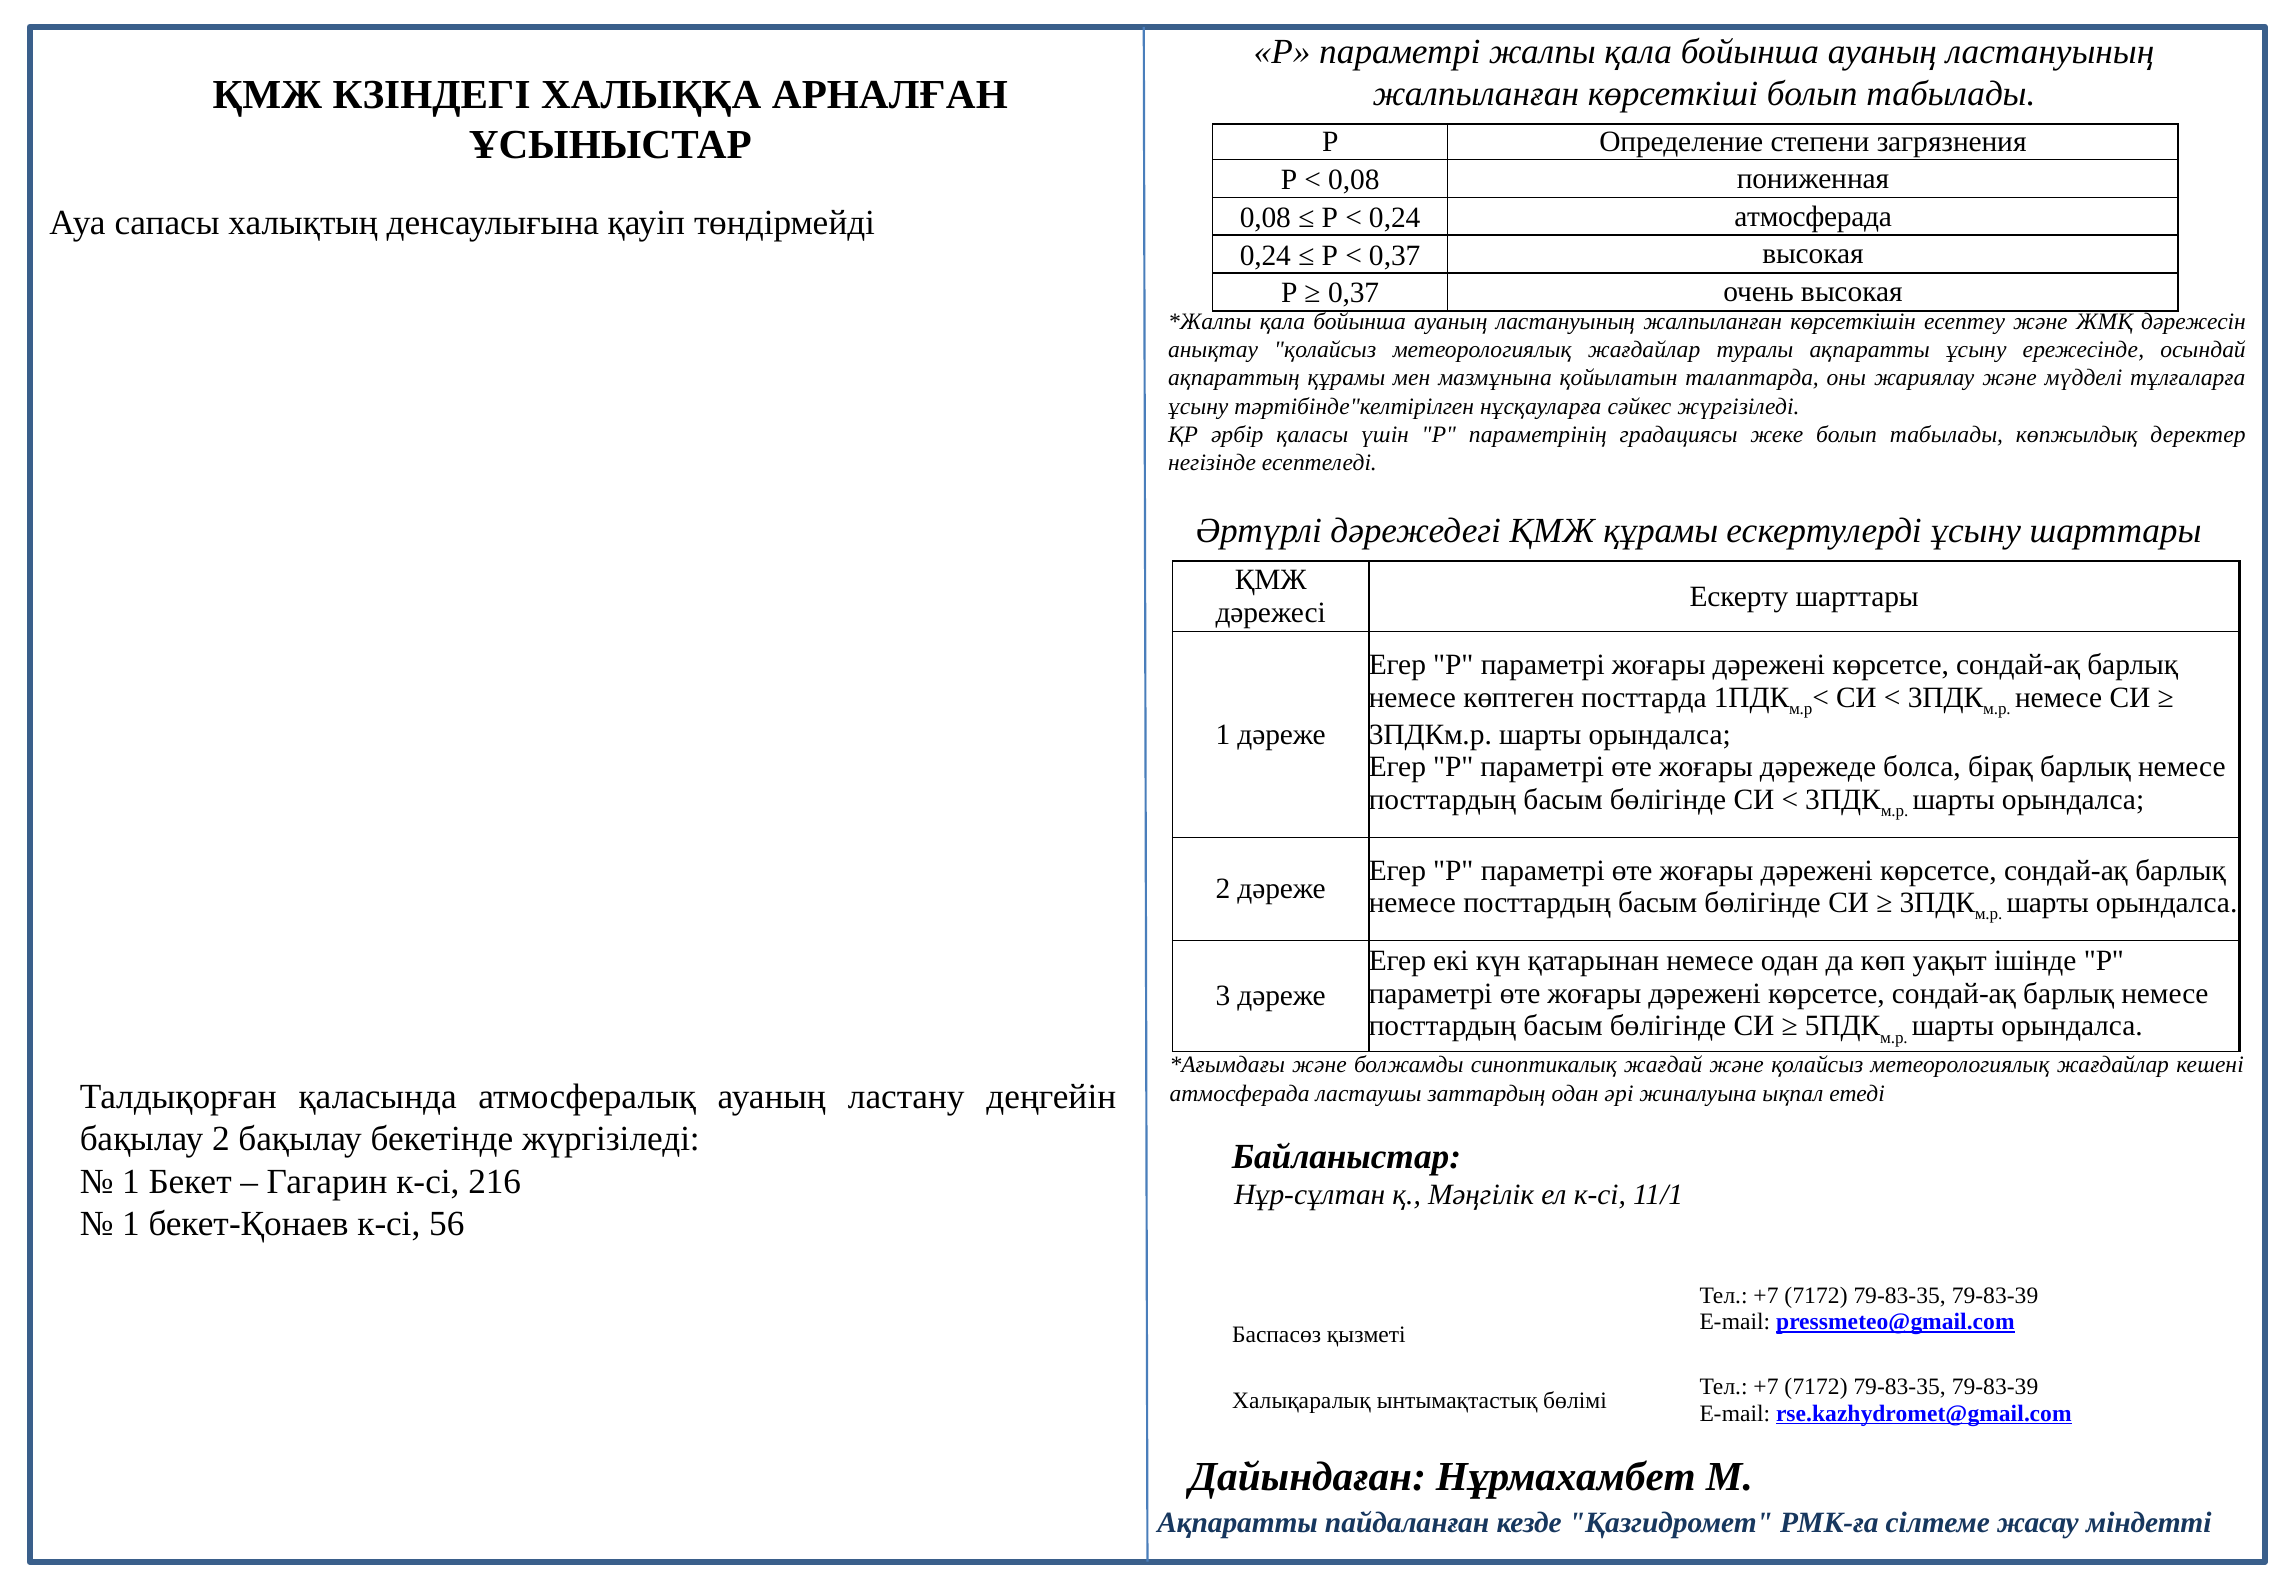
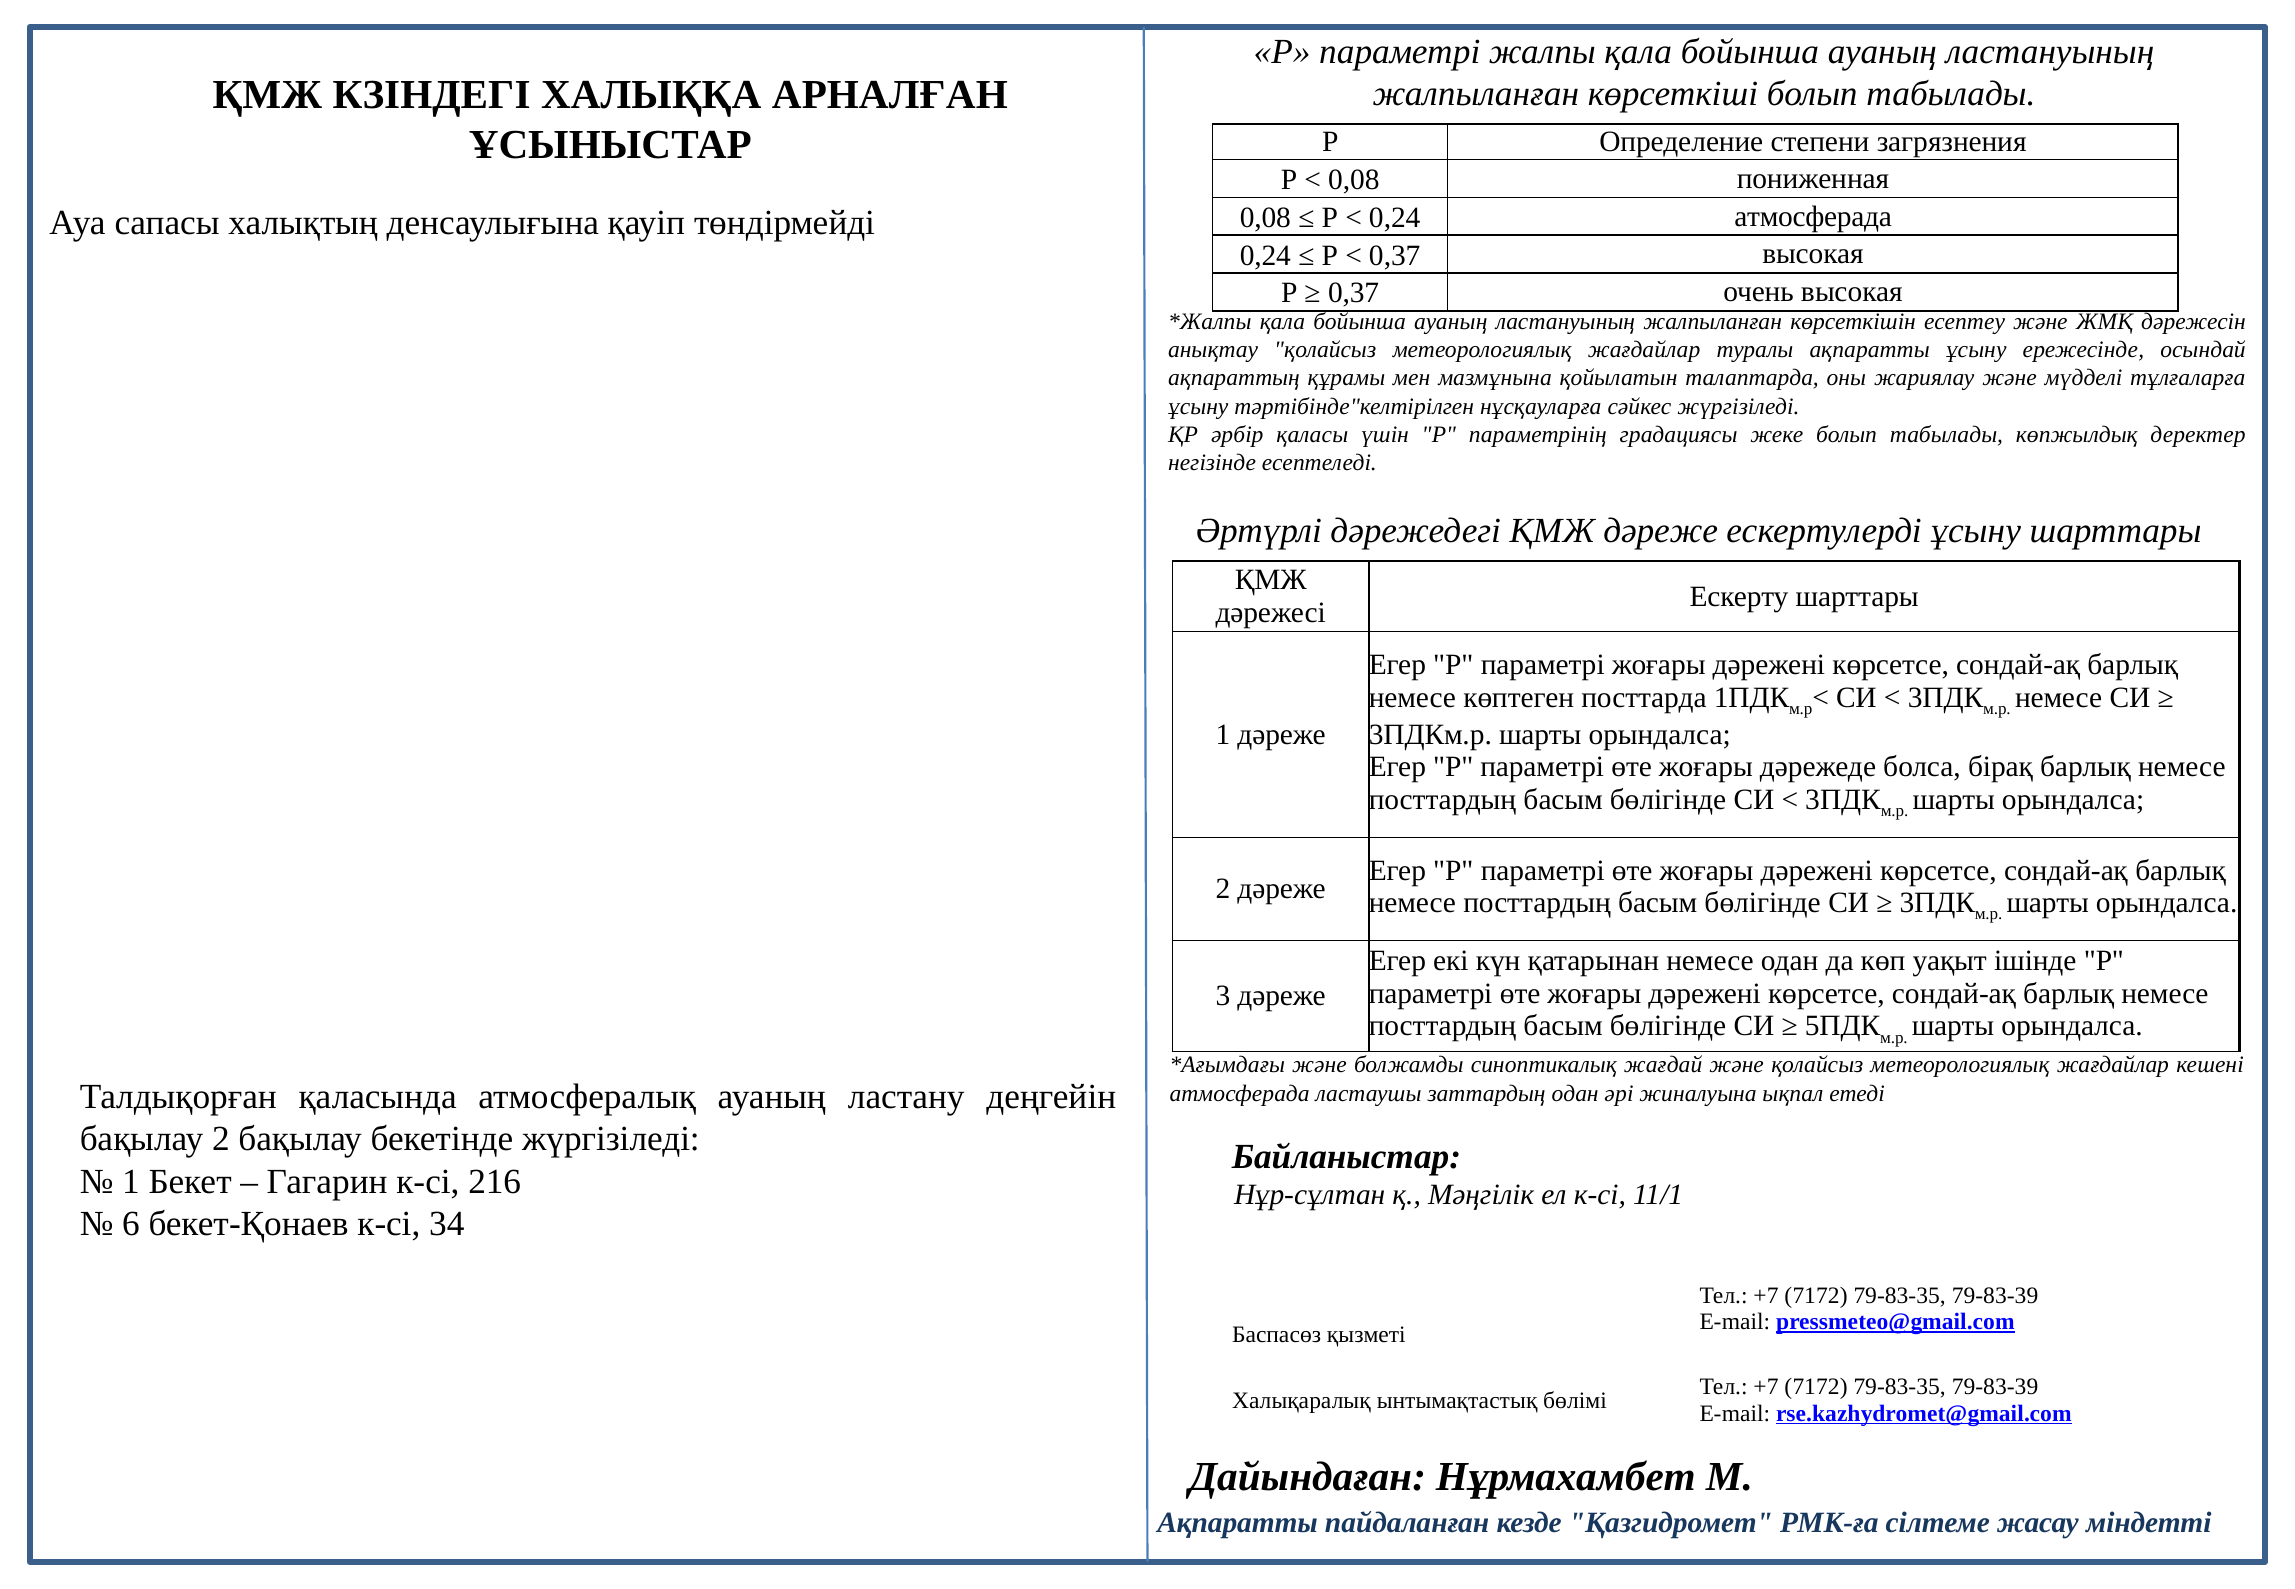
ҚМЖ құрамы: құрамы -> дәреже
1 at (131, 1224): 1 -> 6
56: 56 -> 34
